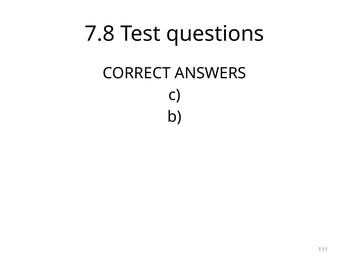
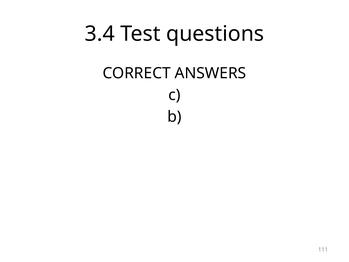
7.8: 7.8 -> 3.4
